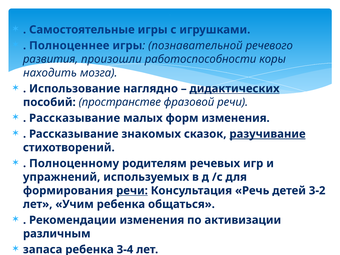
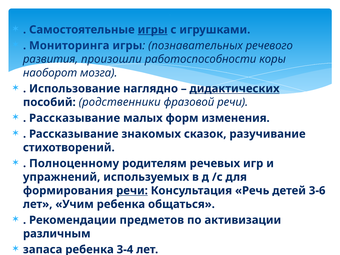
игры at (153, 30) underline: none -> present
Полноценнее: Полноценнее -> Мониторинга
познавательной: познавательной -> познавательных
находить: находить -> наоборот
пространстве: пространстве -> родственники
разучивание underline: present -> none
3-2: 3-2 -> 3-6
Рекомендации изменения: изменения -> предметов
